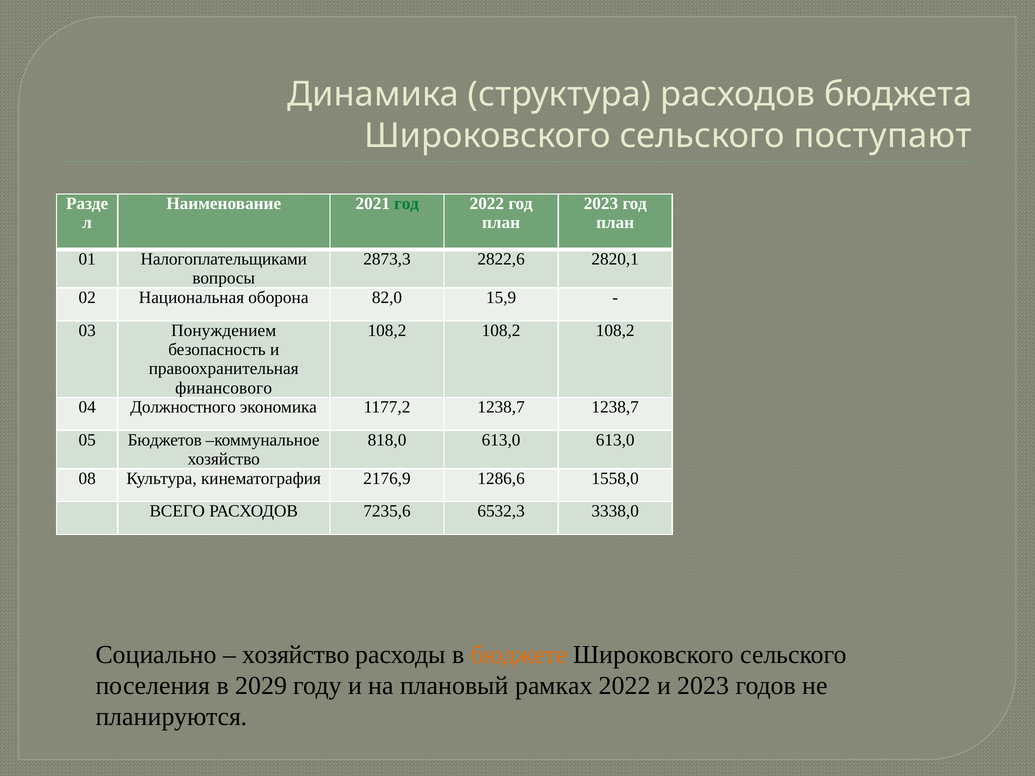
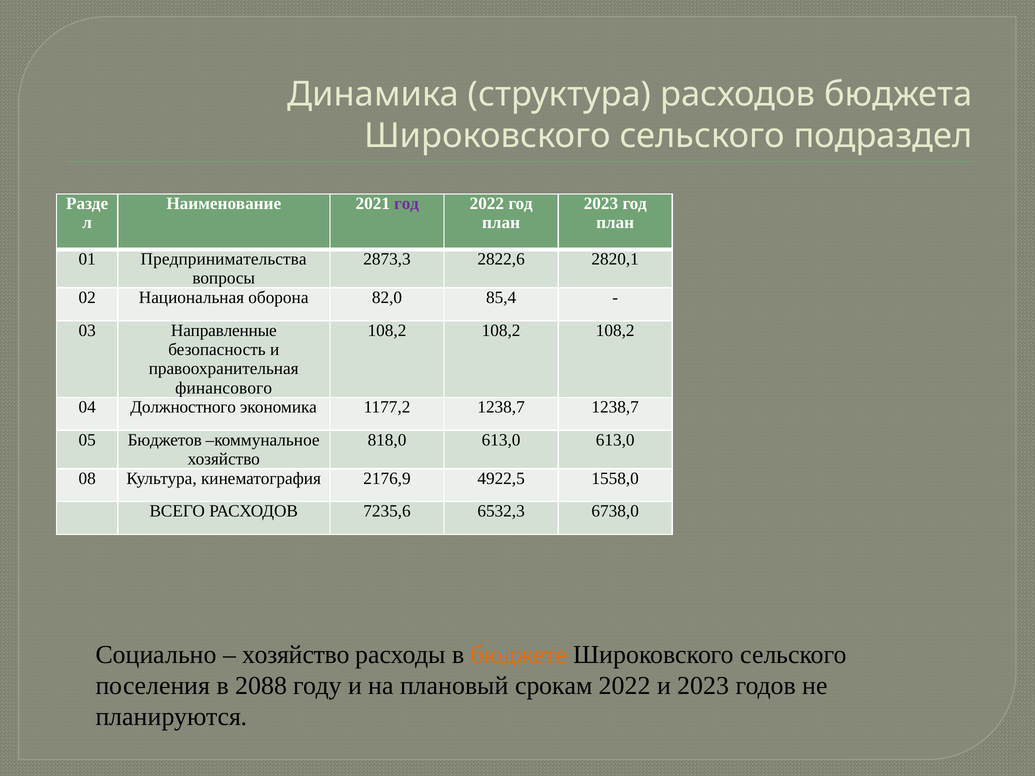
поступают: поступают -> подраздел
год at (407, 204) colour: green -> purple
Налогоплательщиками: Налогоплательщиками -> Предпринимательства
15,9: 15,9 -> 85,4
Понуждением: Понуждением -> Направленные
1286,6: 1286,6 -> 4922,5
3338,0: 3338,0 -> 6738,0
2029: 2029 -> 2088
рамках: рамках -> срокам
